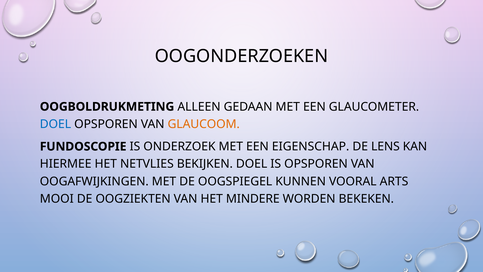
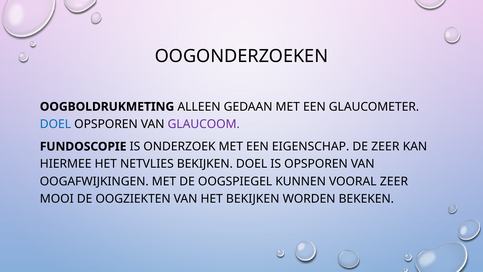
GLAUCOOM colour: orange -> purple
DE LENS: LENS -> ZEER
VOORAL ARTS: ARTS -> ZEER
HET MINDERE: MINDERE -> BEKIJKEN
